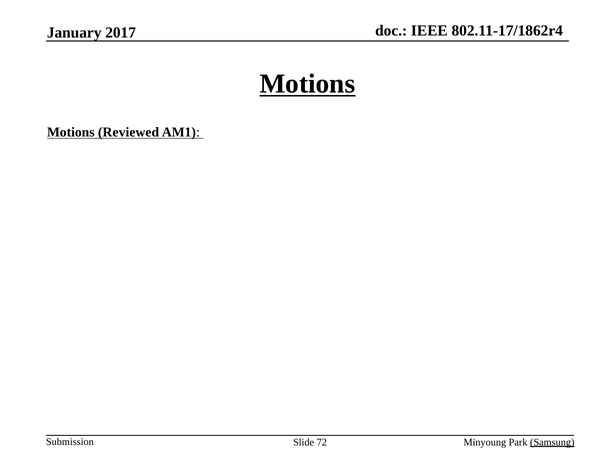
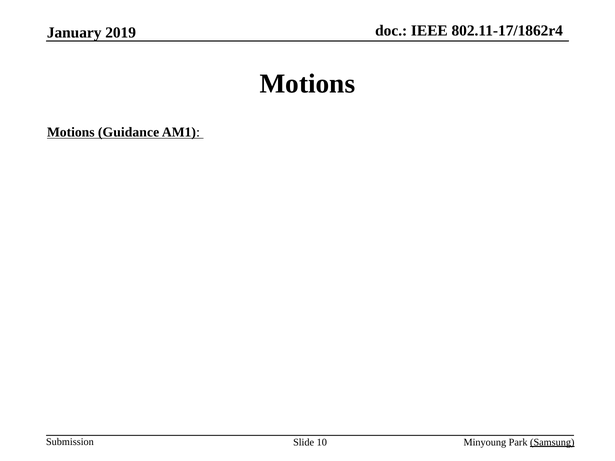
2017: 2017 -> 2019
Motions at (307, 84) underline: present -> none
Reviewed: Reviewed -> Guidance
72: 72 -> 10
